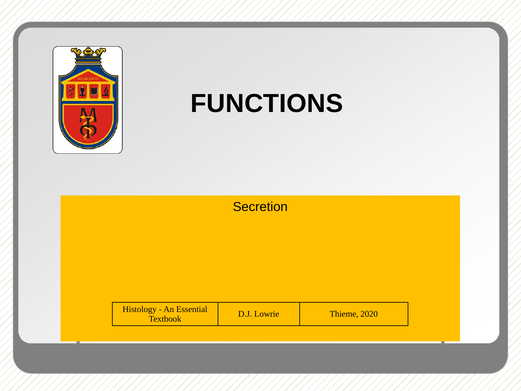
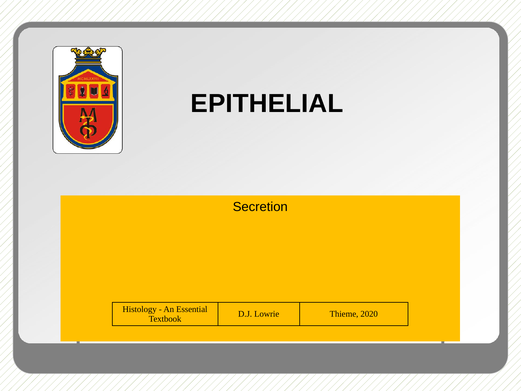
FUNCTIONS: FUNCTIONS -> EPITHELIAL
